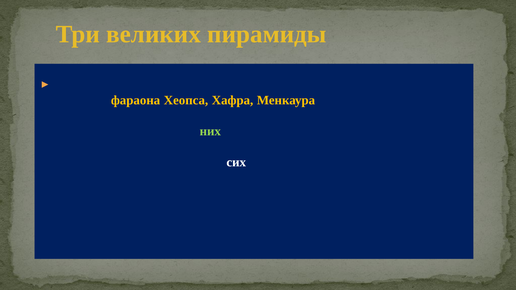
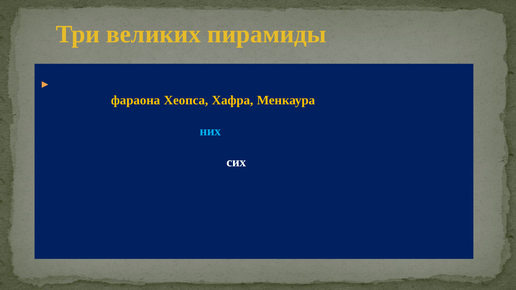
них colour: light green -> light blue
